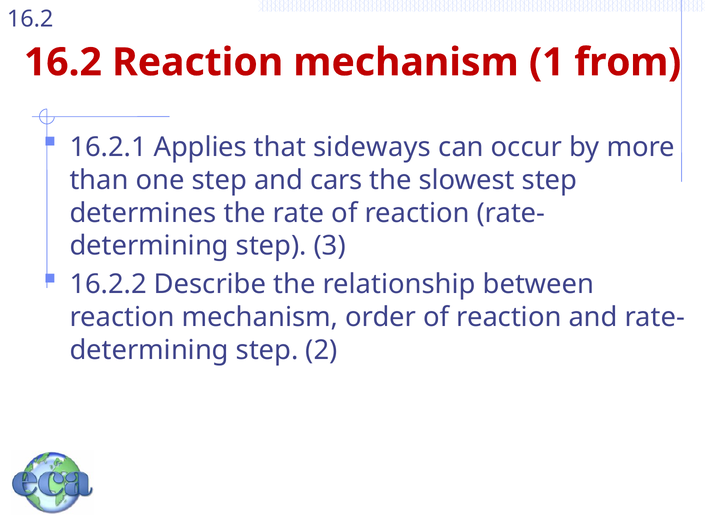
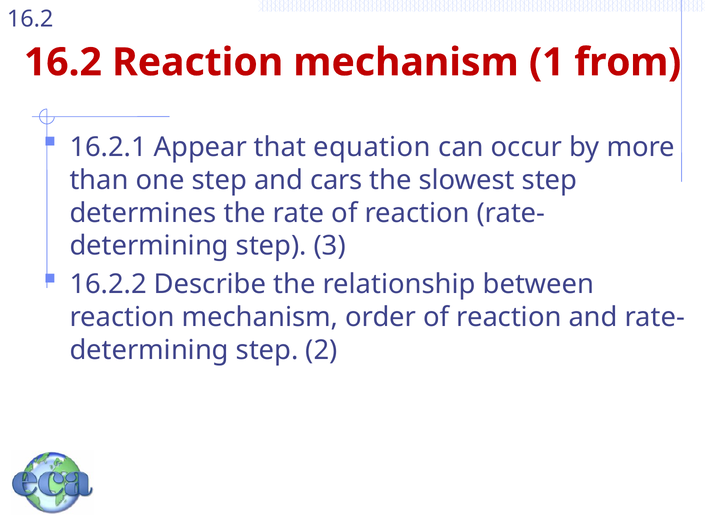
Applies: Applies -> Appear
sideways: sideways -> equation
